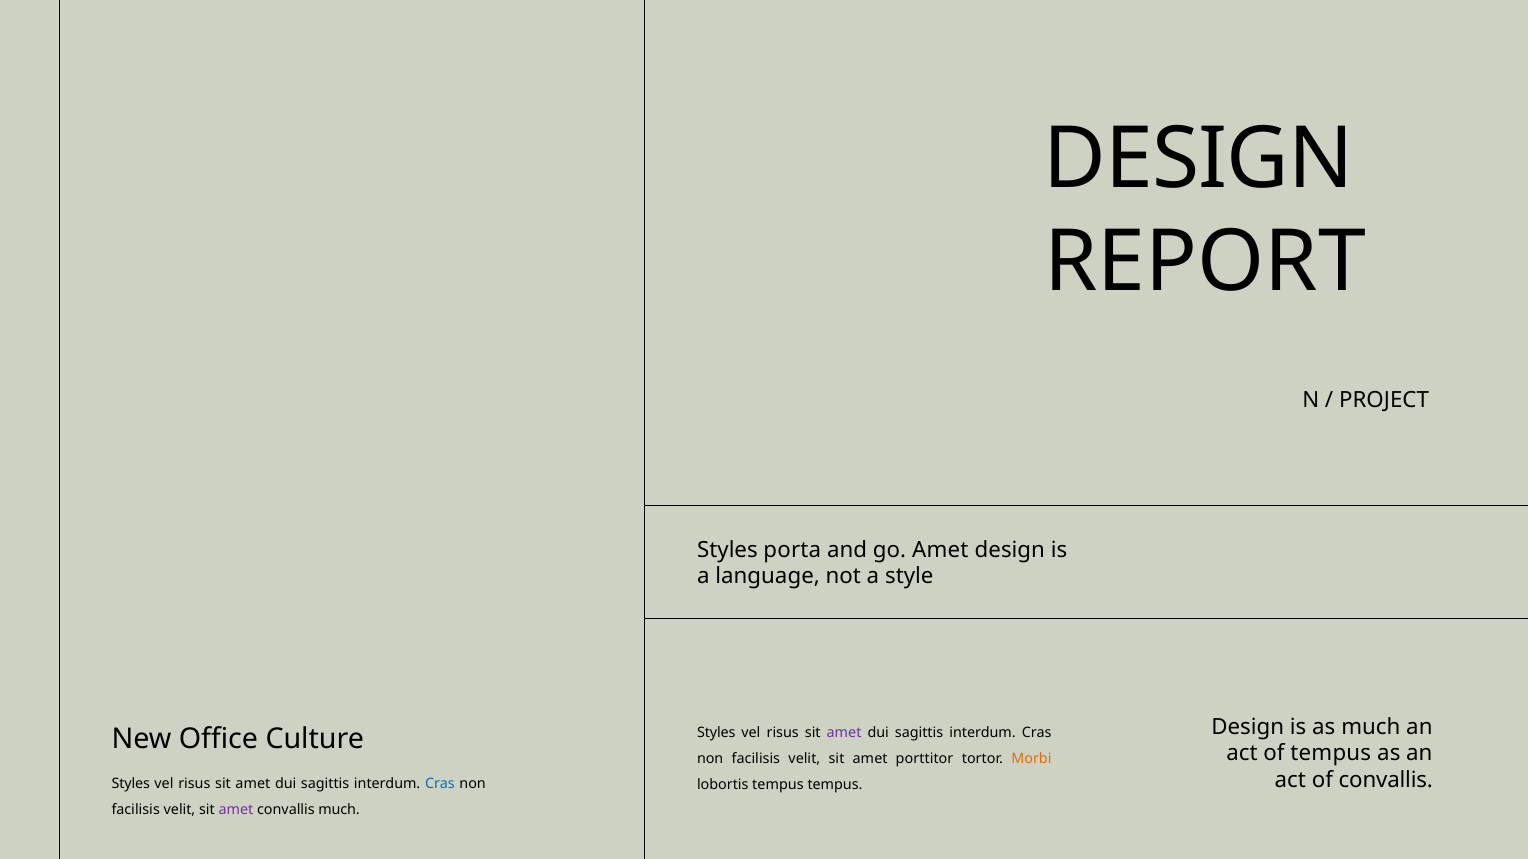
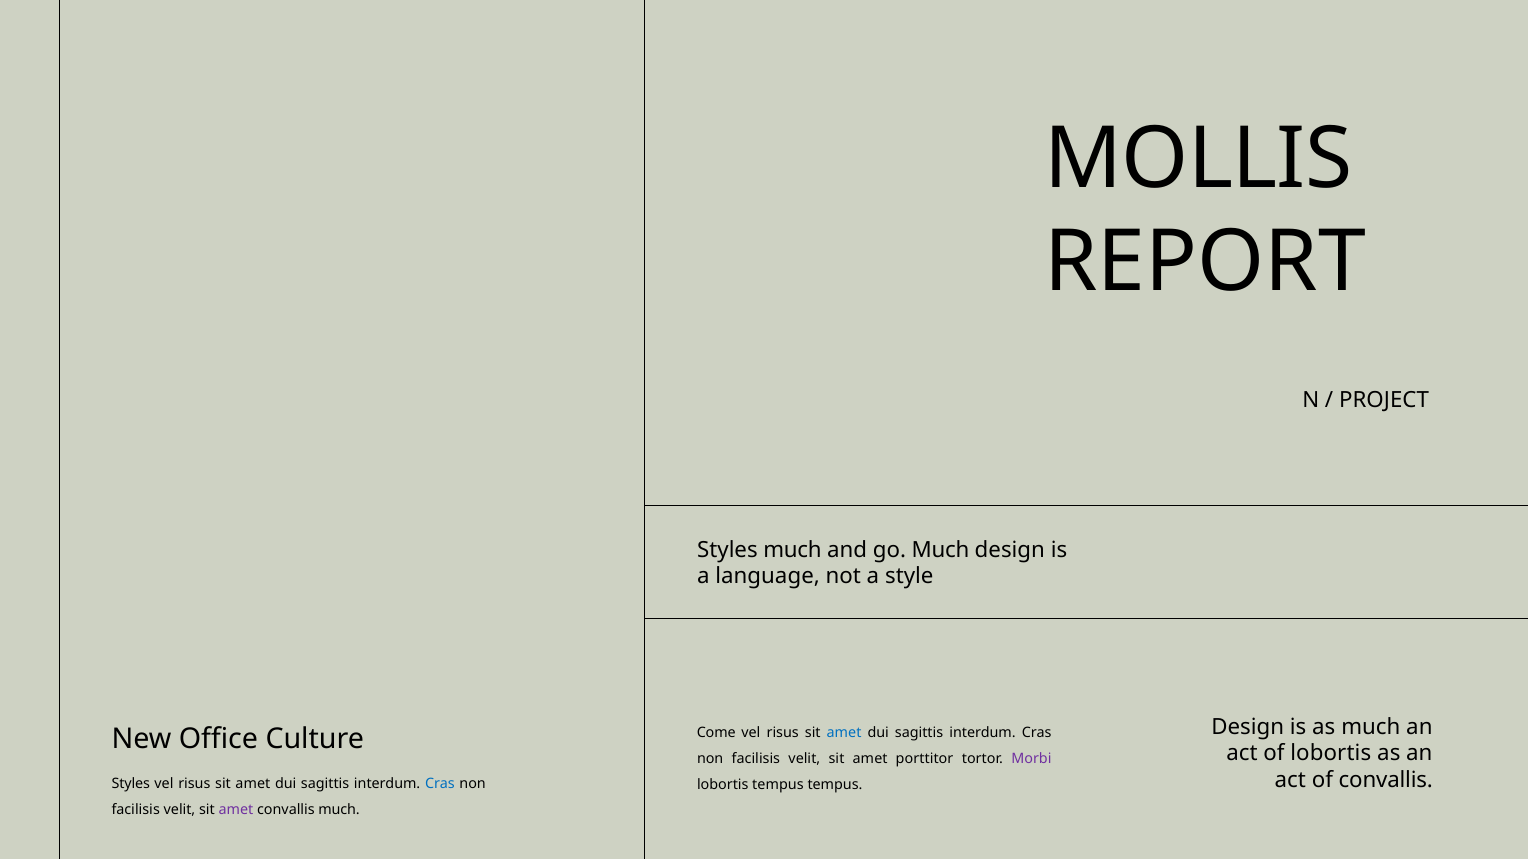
DESIGN at (1199, 159): DESIGN -> MOLLIS
Styles porta: porta -> much
go Amet: Amet -> Much
Styles at (716, 733): Styles -> Come
amet at (844, 733) colour: purple -> blue
of tempus: tempus -> lobortis
Morbi colour: orange -> purple
